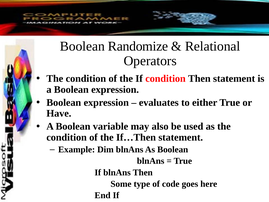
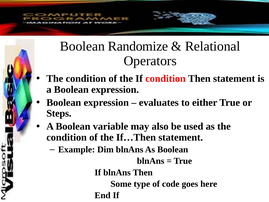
Have: Have -> Steps
